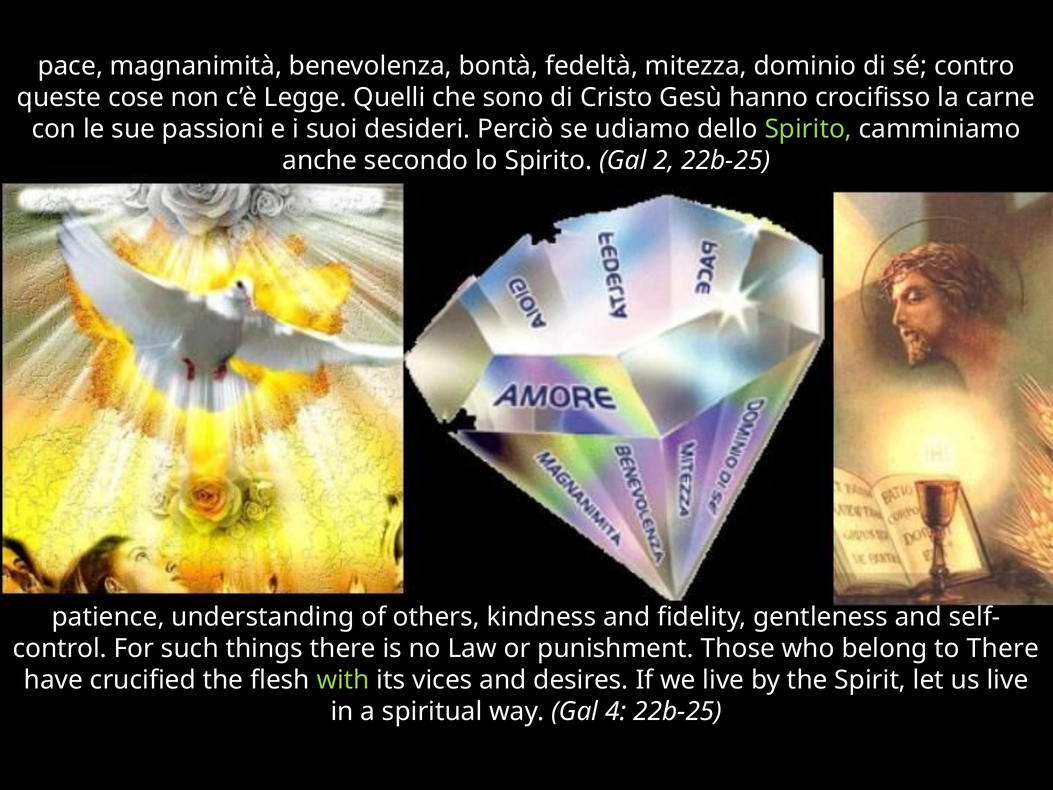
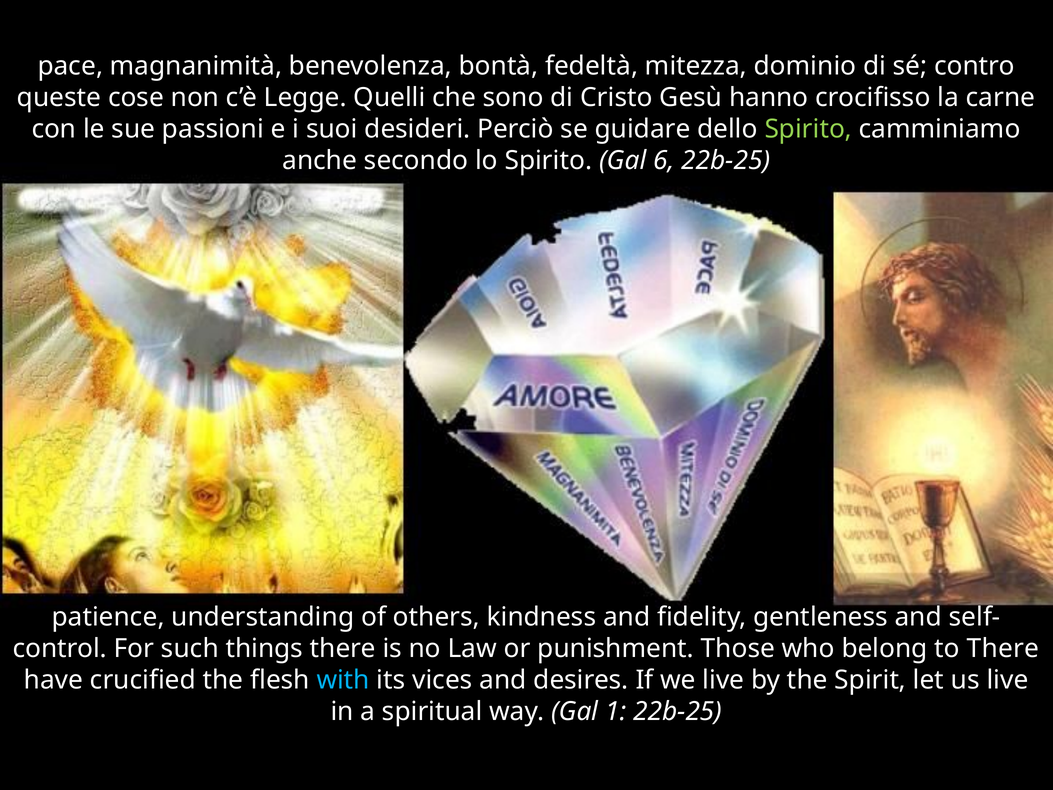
udiamo: udiamo -> guidare
2: 2 -> 6
with colour: light green -> light blue
4: 4 -> 1
